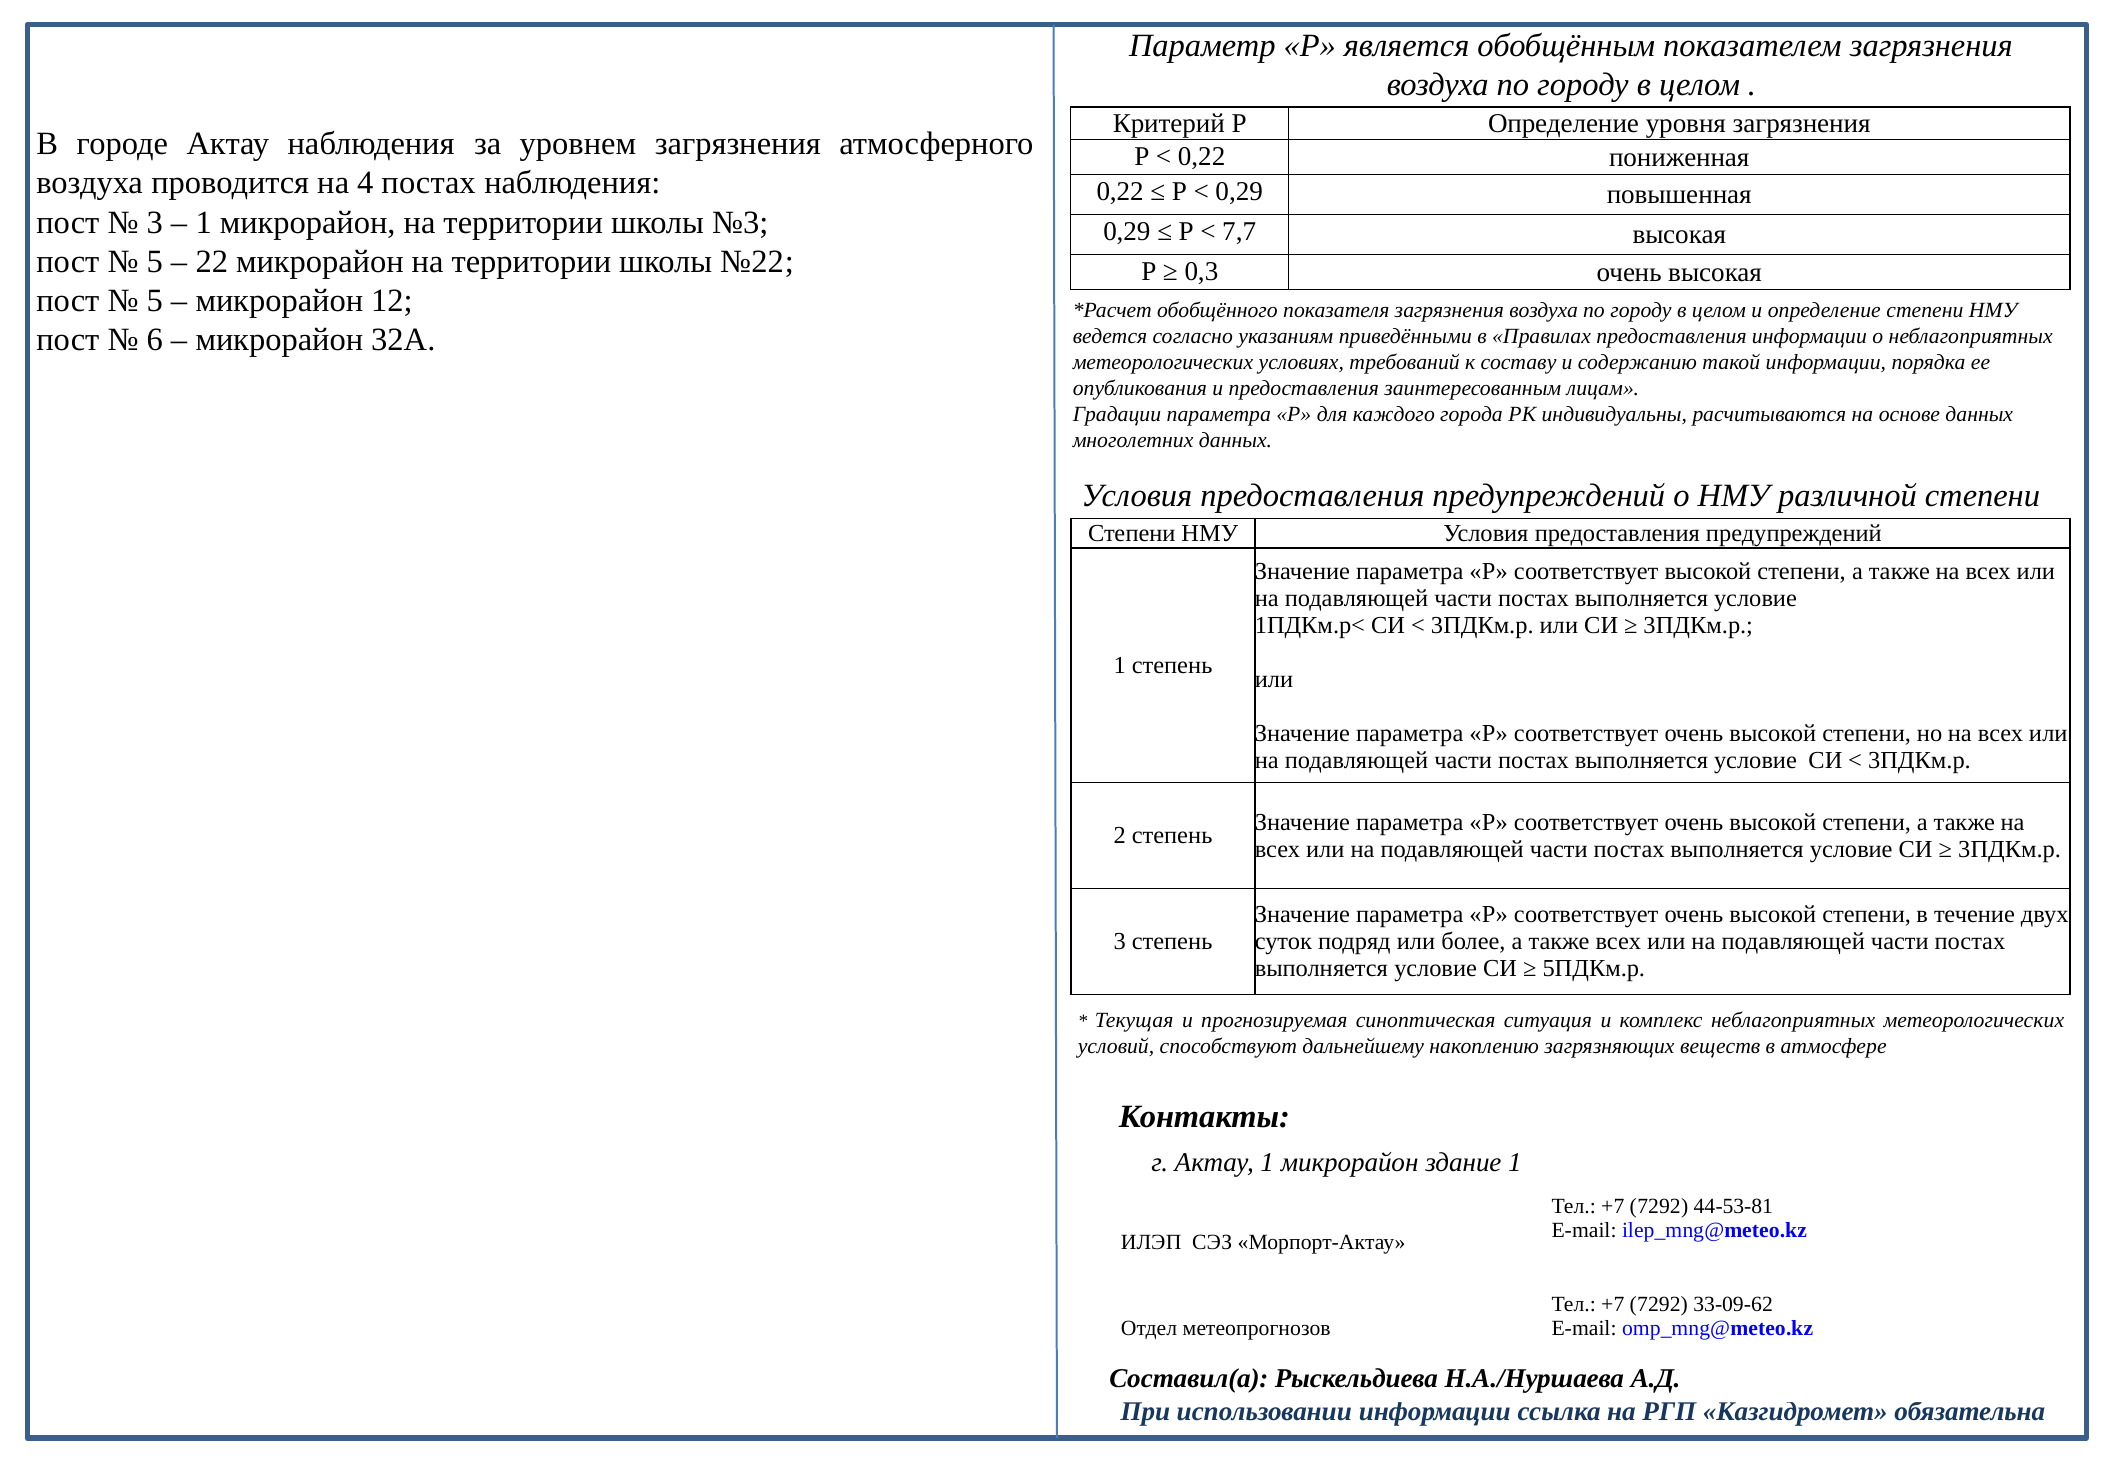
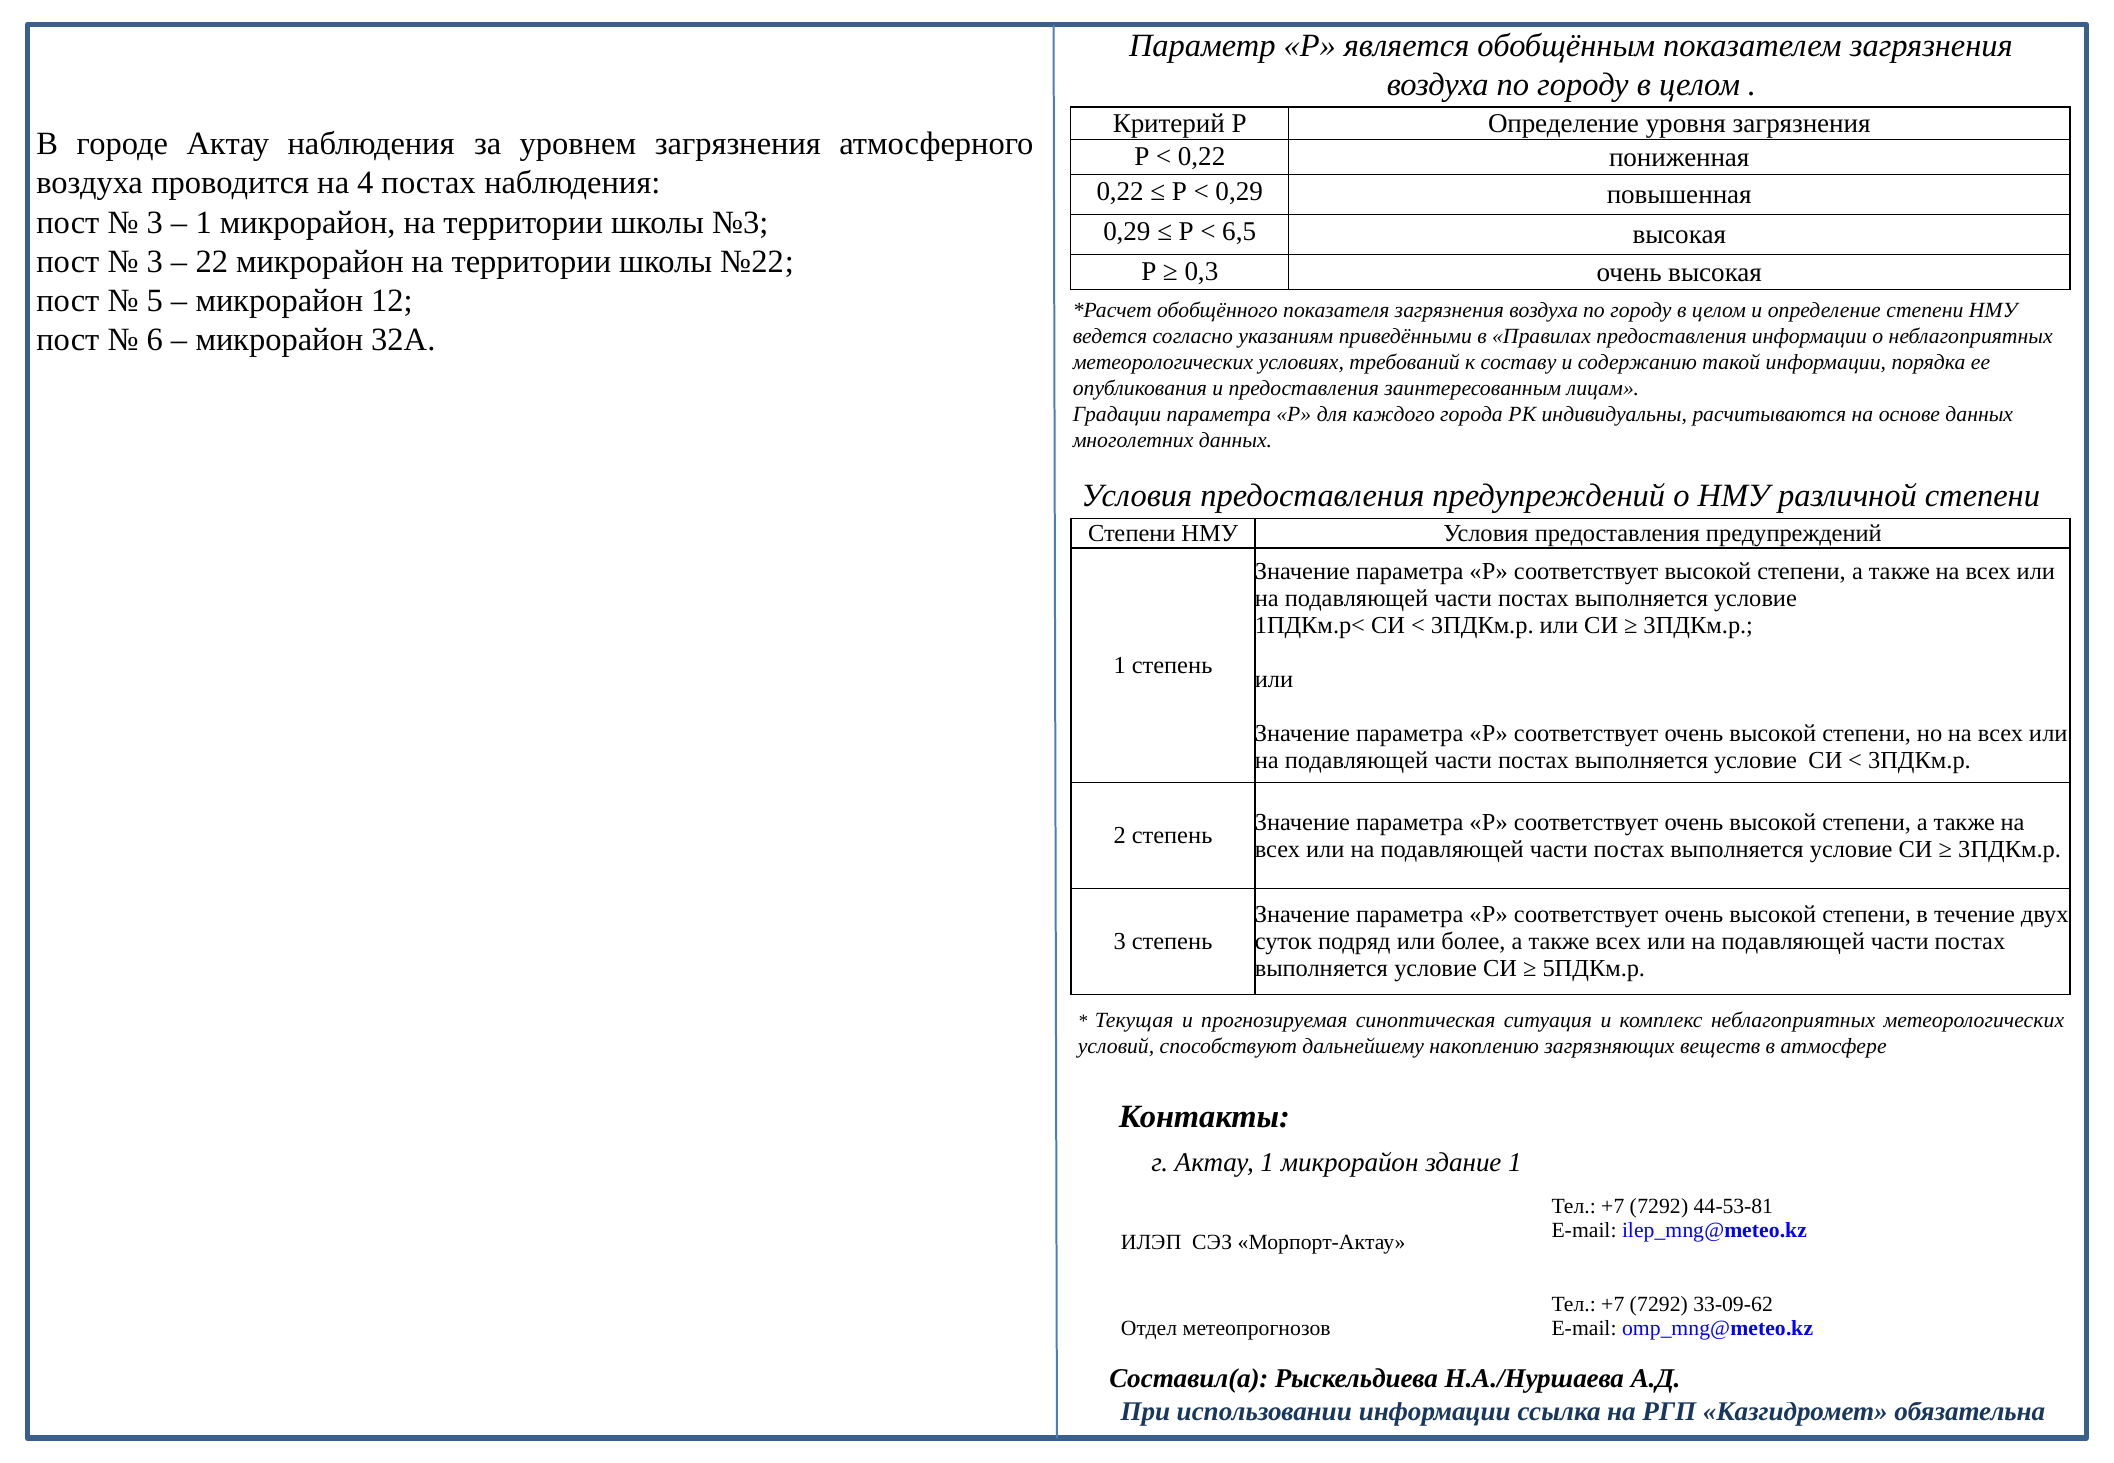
7,7: 7,7 -> 6,5
5 at (155, 261): 5 -> 3
